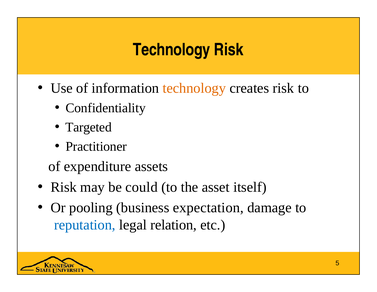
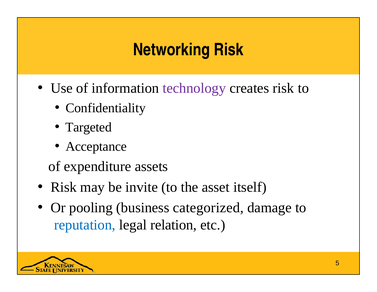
Technology at (172, 50): Technology -> Networking
technology at (194, 88) colour: orange -> purple
Practitioner: Practitioner -> Acceptance
could: could -> invite
expectation: expectation -> categorized
